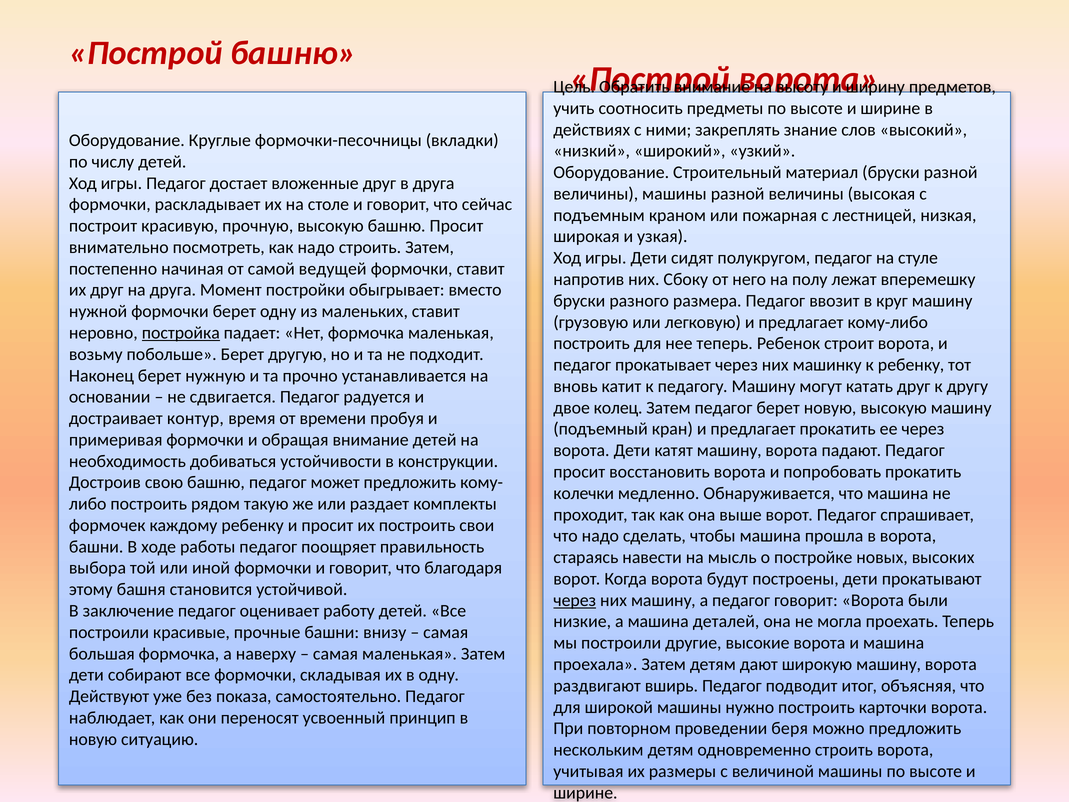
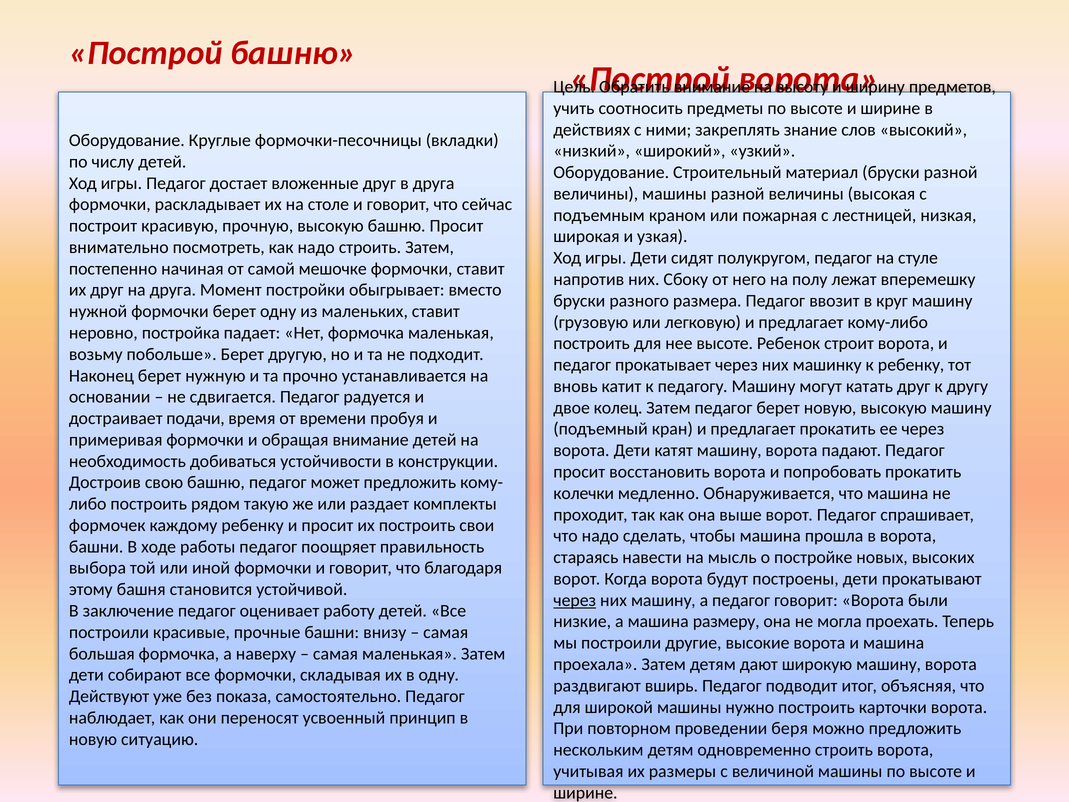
ведущей: ведущей -> мешочке
постройка underline: present -> none
нее теперь: теперь -> высоте
контур: контур -> подачи
деталей: деталей -> размеру
